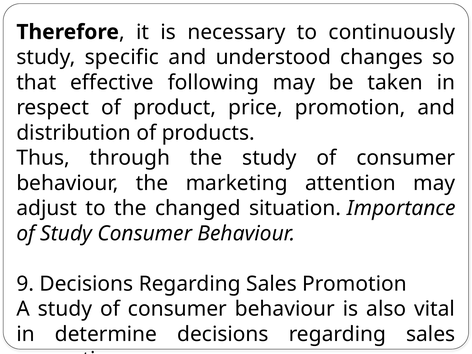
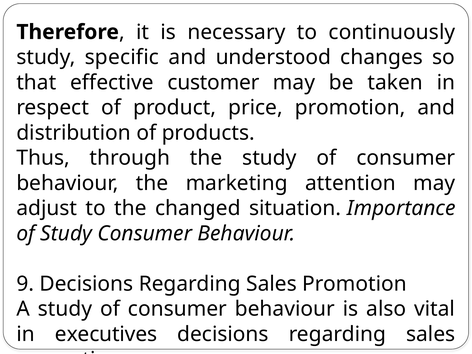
following: following -> customer
determine: determine -> executives
